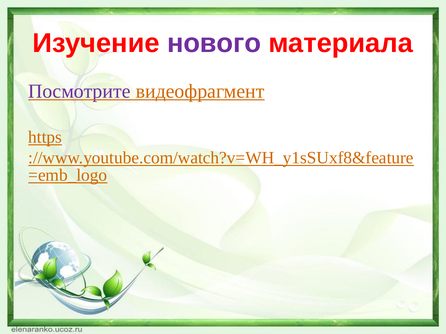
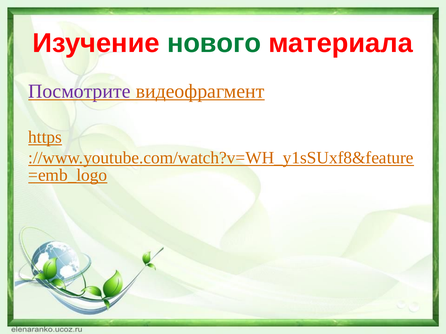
нового colour: purple -> green
